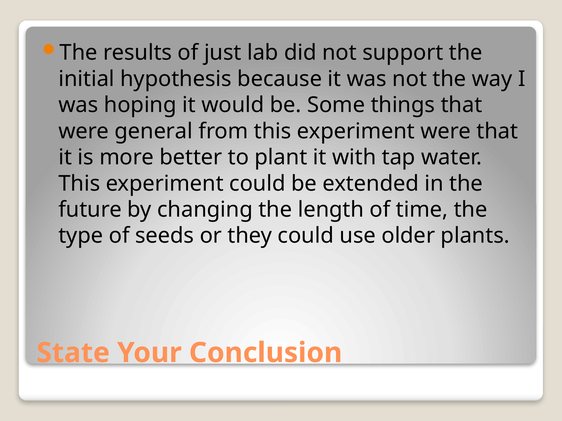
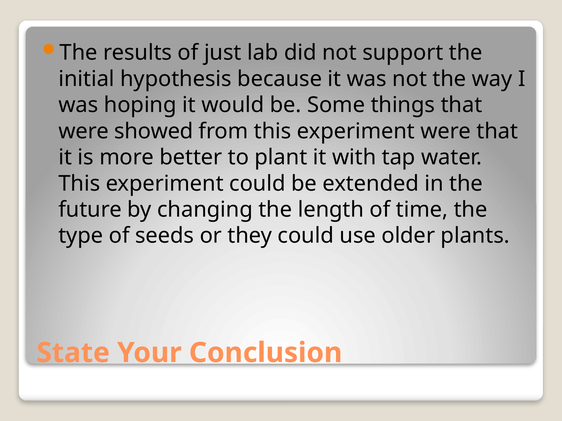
general: general -> showed
